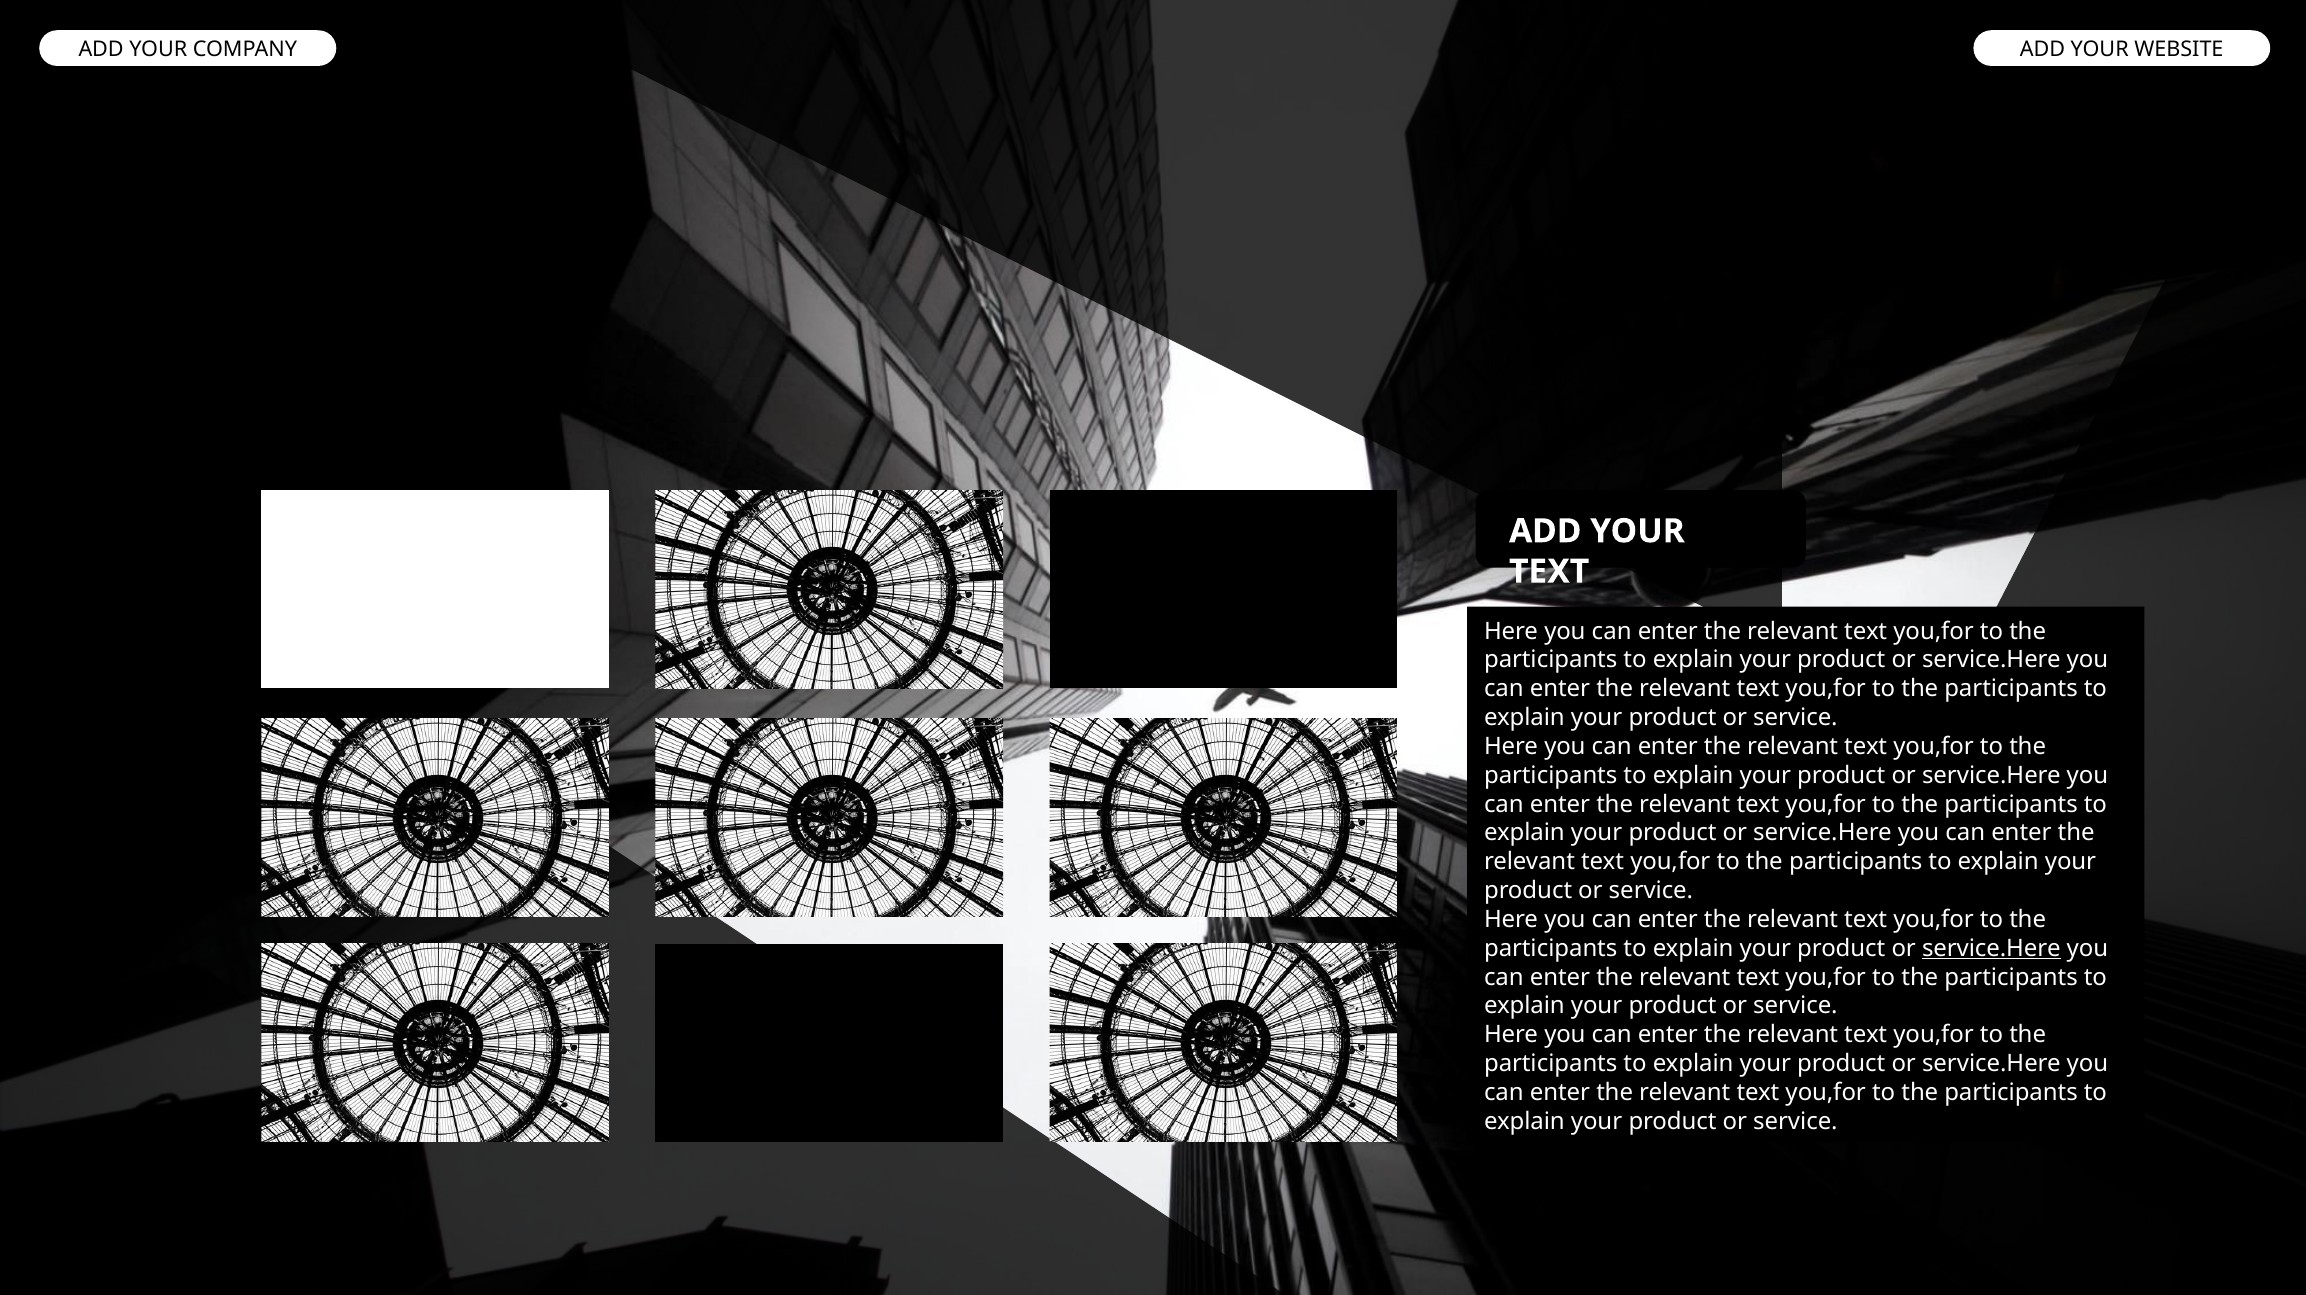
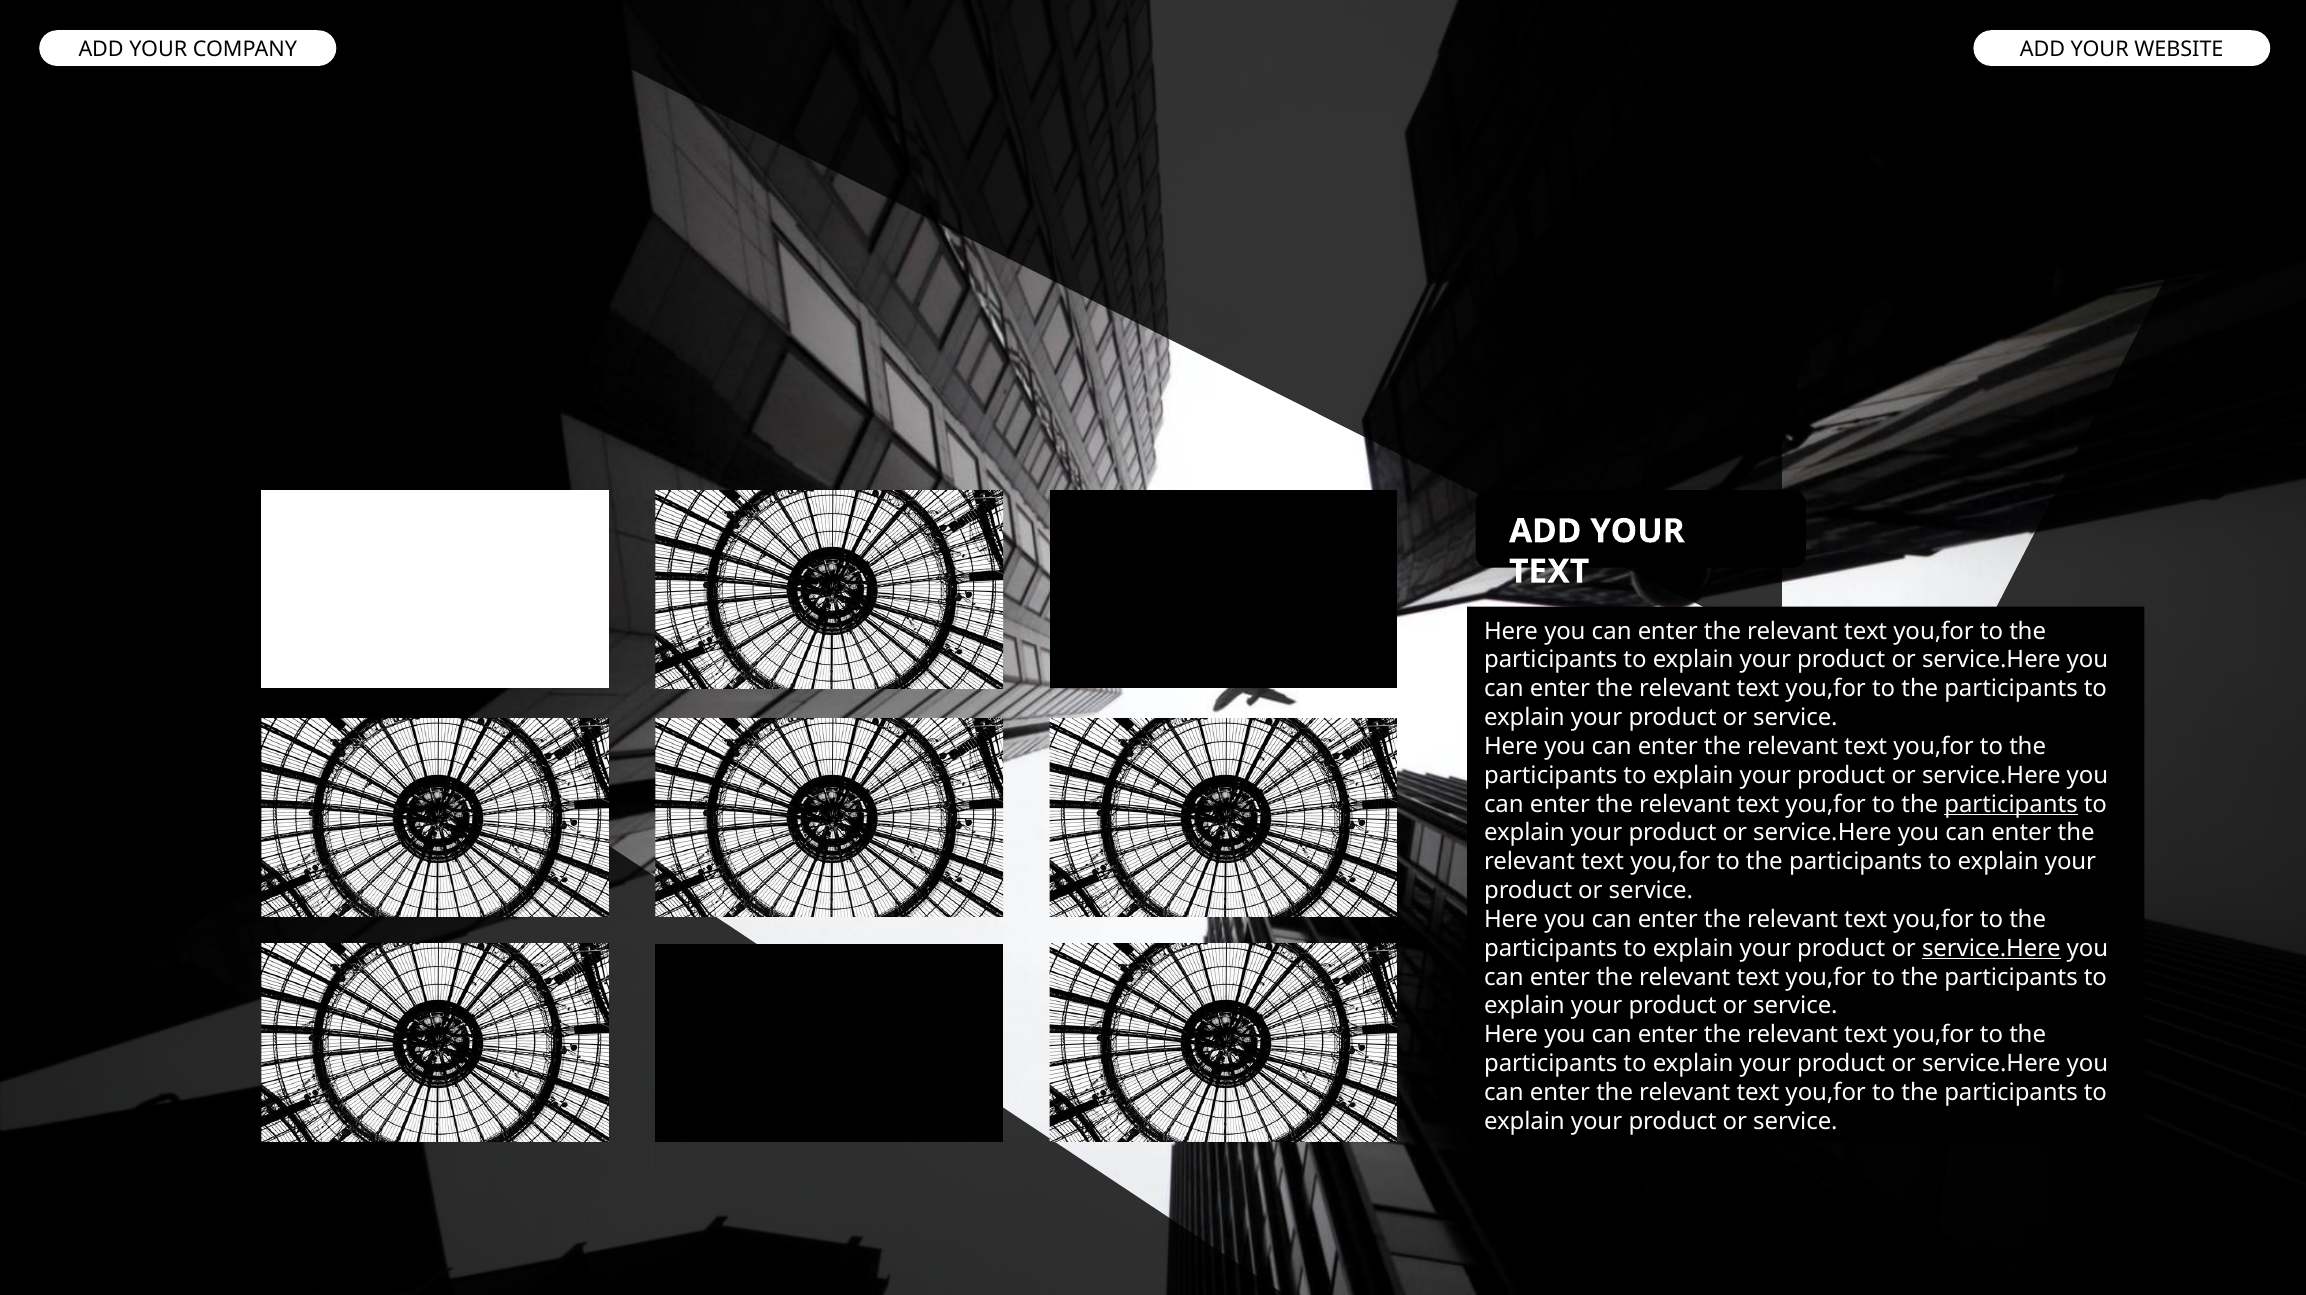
participants at (2011, 804) underline: none -> present
